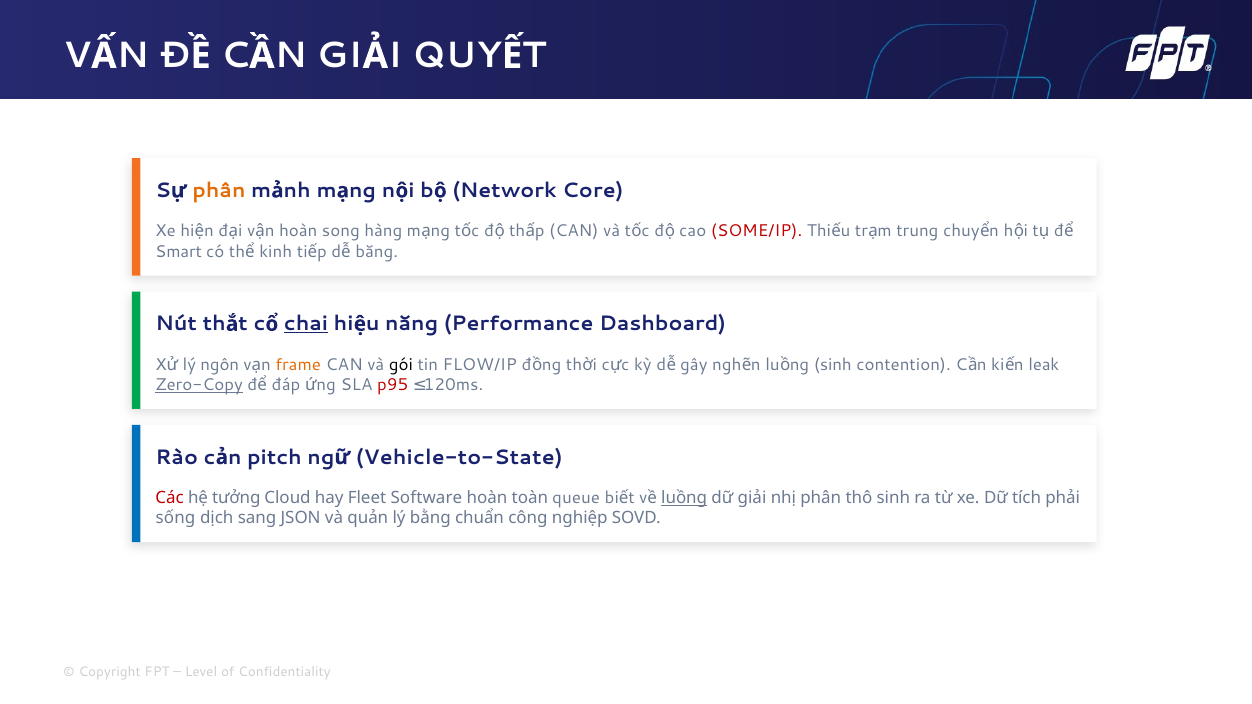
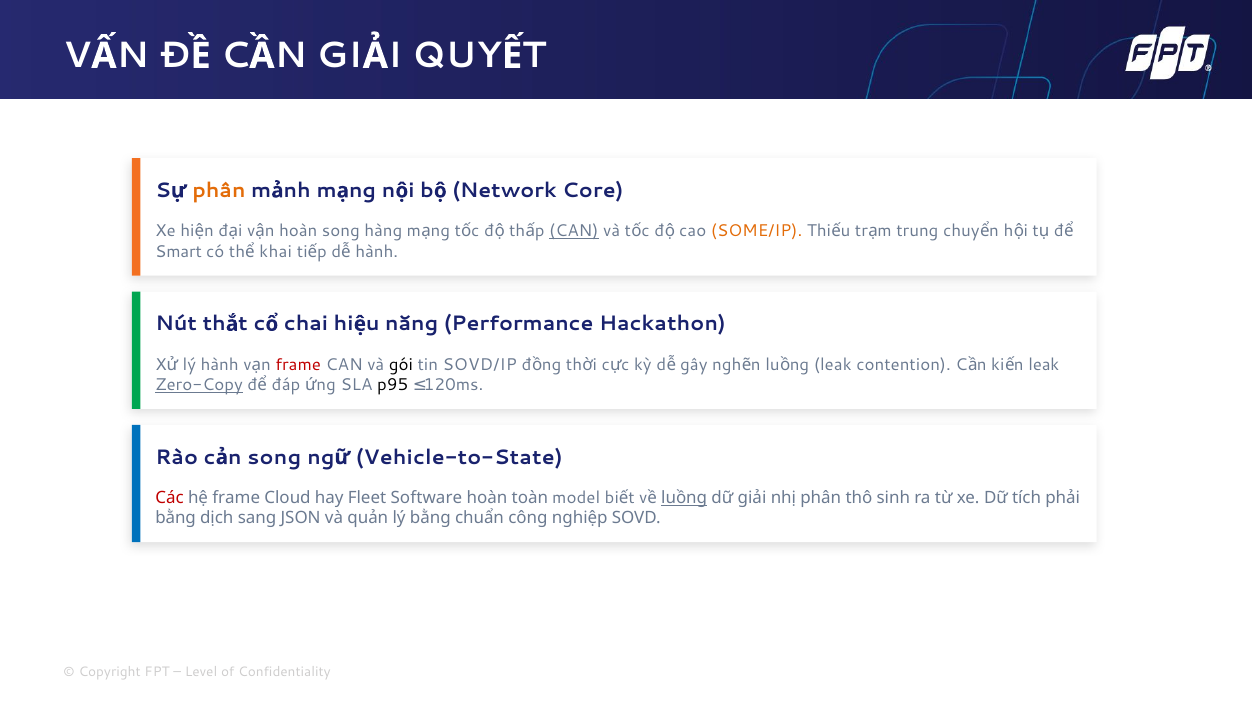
CAN at (574, 231) underline: none -> present
SOME/IP colour: red -> orange
kinh: kinh -> khai
băng at (377, 252): băng -> hành
chai underline: present -> none
Dashboard: Dashboard -> Hackathon
lý ngôn: ngôn -> hành
frame at (298, 365) colour: orange -> red
FLOW/IP: FLOW/IP -> SOVD/IP
sinh at (833, 365): sinh -> leak
p95 colour: red -> black
pitch at (274, 457): pitch -> song
hệ tưởng: tưởng -> frame
queue: queue -> model
sống at (175, 518): sống -> bằng
